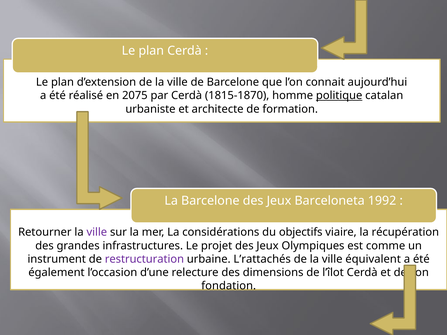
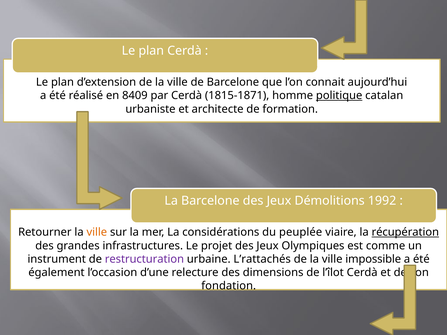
2075: 2075 -> 8409
1815-1870: 1815-1870 -> 1815-1871
Barceloneta: Barceloneta -> Démolitions
ville at (97, 232) colour: purple -> orange
objectifs: objectifs -> peuplée
récupération underline: none -> present
équivalent: équivalent -> impossible
